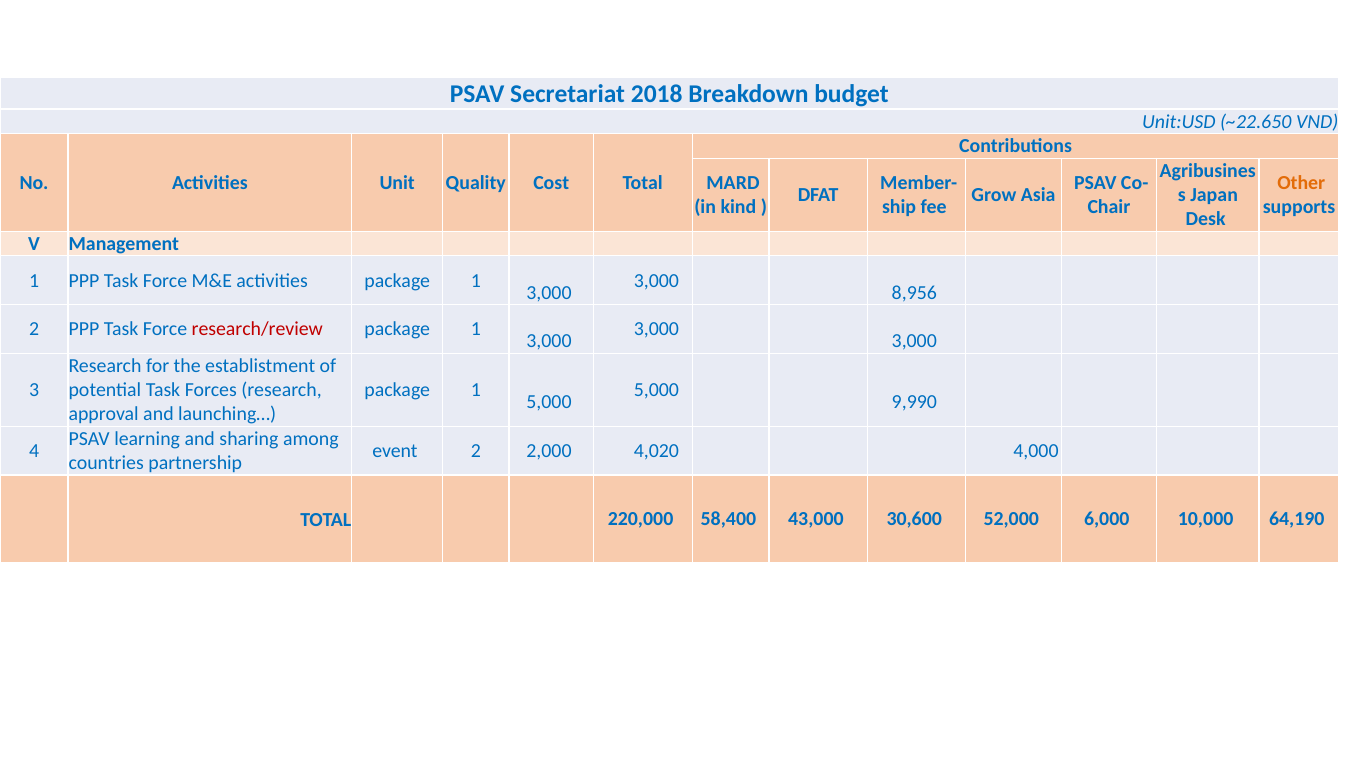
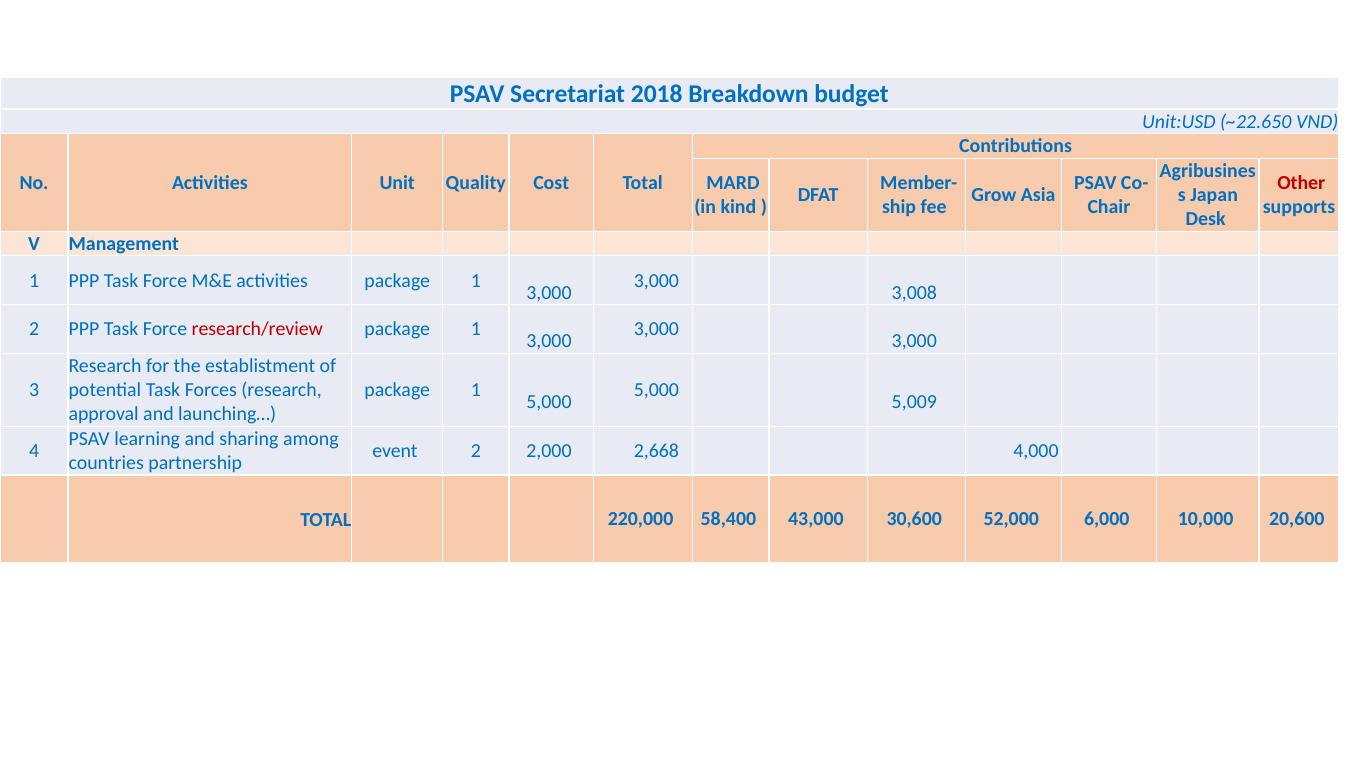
Other colour: orange -> red
8,956: 8,956 -> 3,008
9,990: 9,990 -> 5,009
4,020: 4,020 -> 2,668
64,190: 64,190 -> 20,600
